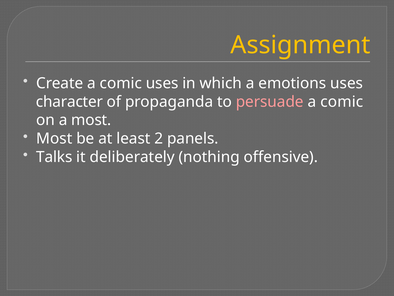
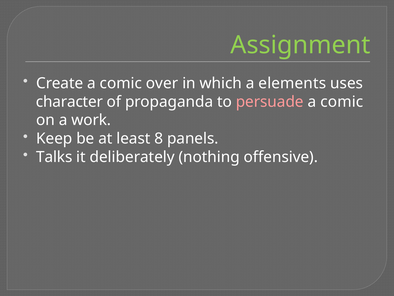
Assignment colour: yellow -> light green
comic uses: uses -> over
emotions: emotions -> elements
a most: most -> work
Most at (54, 138): Most -> Keep
2: 2 -> 8
